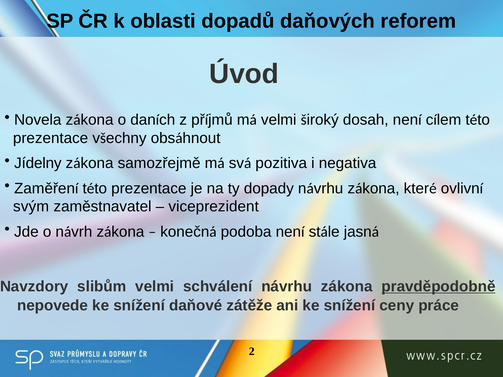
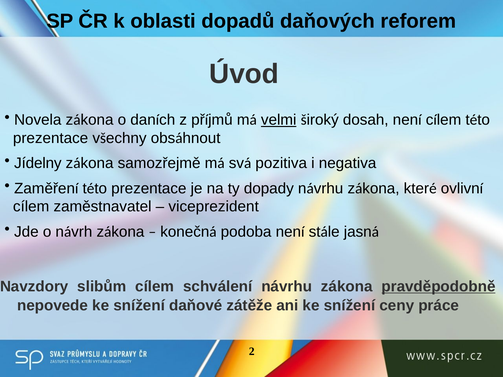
velmi at (279, 120) underline: none -> present
svým at (31, 207): svým -> cílem
slibům velmi: velmi -> cílem
